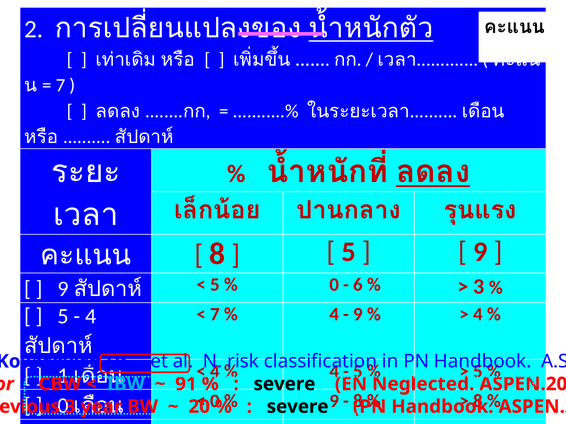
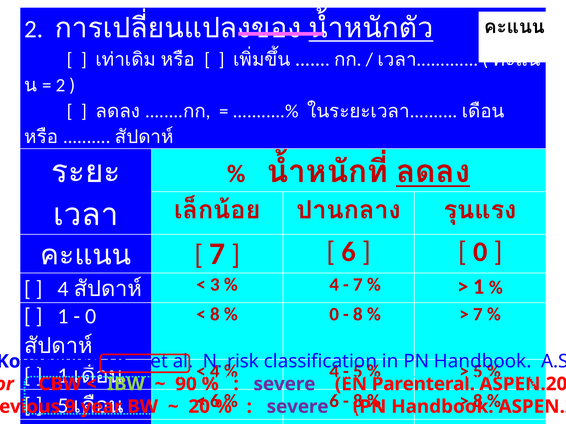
7 at (60, 86): 7 -> 2
8 at (217, 254): 8 -> 7
5 at (349, 252): 5 -> 6
9 at (480, 252): 9 -> 0
9 at (63, 289): 9 -> 4
5 at (215, 285): 5 -> 3
0 at (334, 285): 0 -> 4
6 at (358, 285): 6 -> 7
3 at (479, 287): 3 -> 1
7 at (215, 315): 7 -> 8
4 at (334, 315): 4 -> 0
9 at (358, 315): 9 -> 8
4 at (478, 315): 4 -> 7
5 at (63, 317): 5 -> 1
4 at (91, 317): 4 -> 0
IBW colour: light blue -> light green
91: 91 -> 90
severe at (284, 384) colour: black -> purple
Neglected: Neglected -> Parenteral
0 at (63, 406): 0 -> 5
0 at (215, 402): 0 -> 6
9 at (334, 402): 9 -> 6
3 at (70, 407): 3 -> 9
severe at (298, 407) colour: black -> purple
